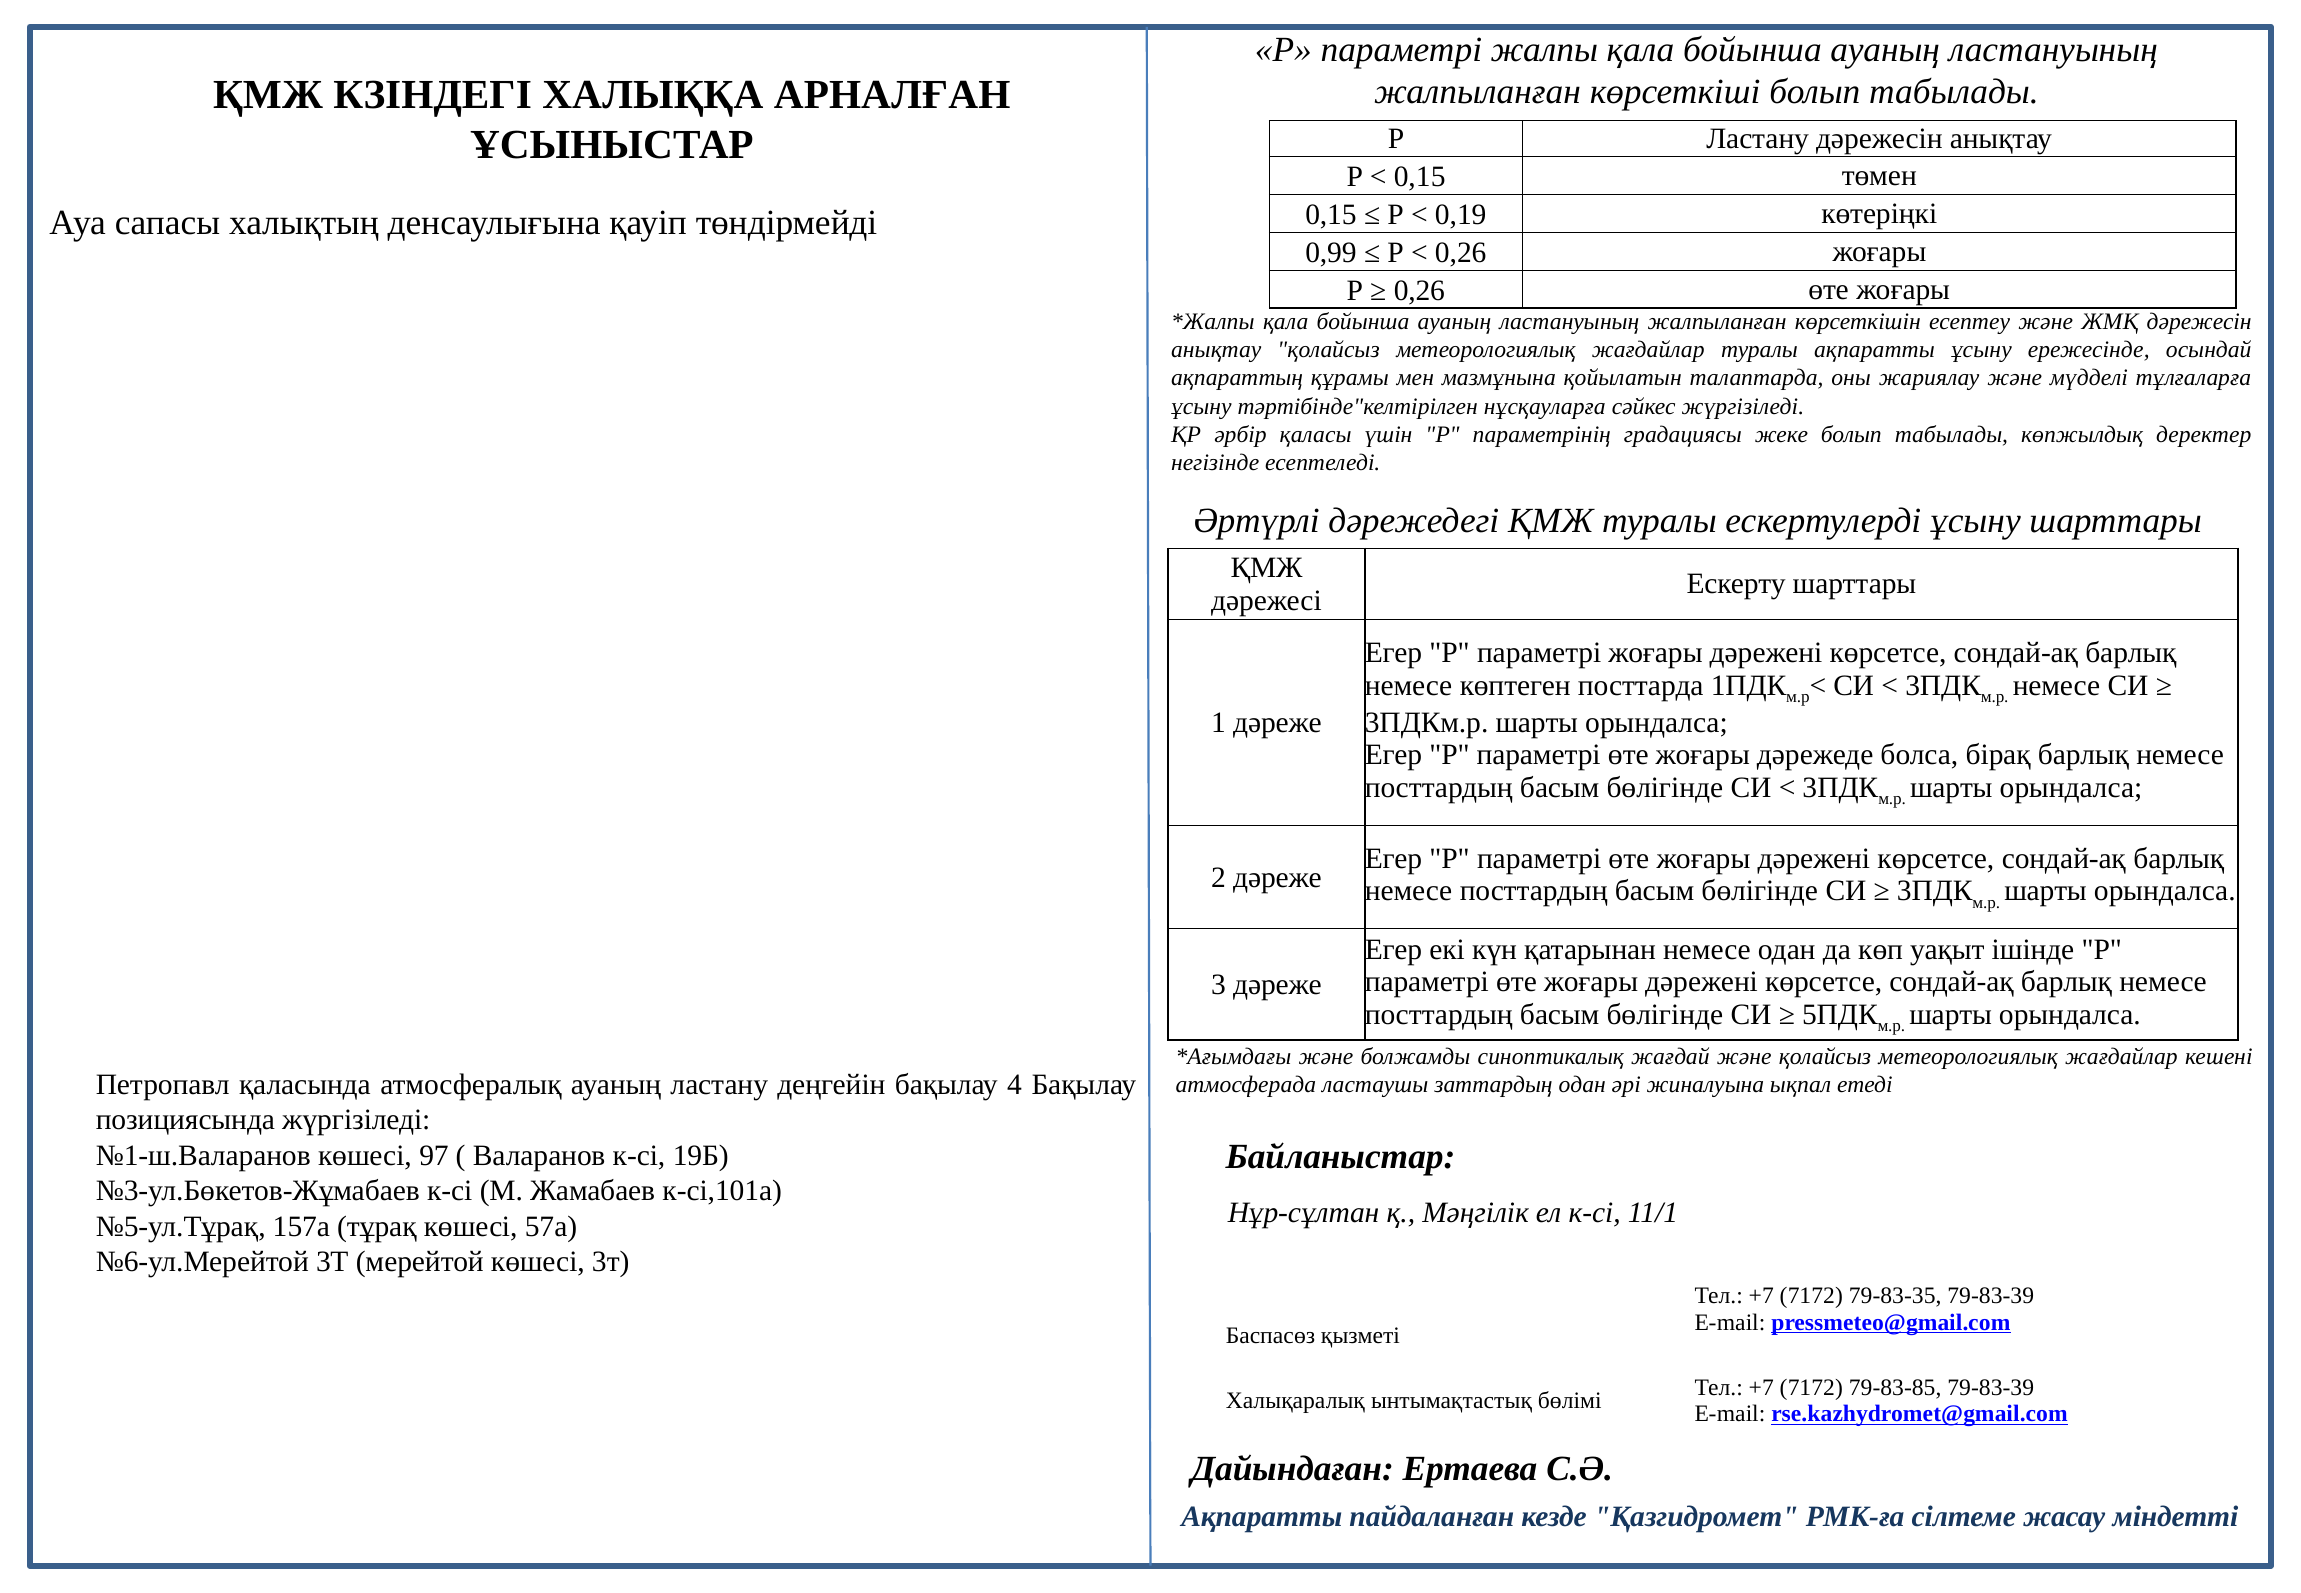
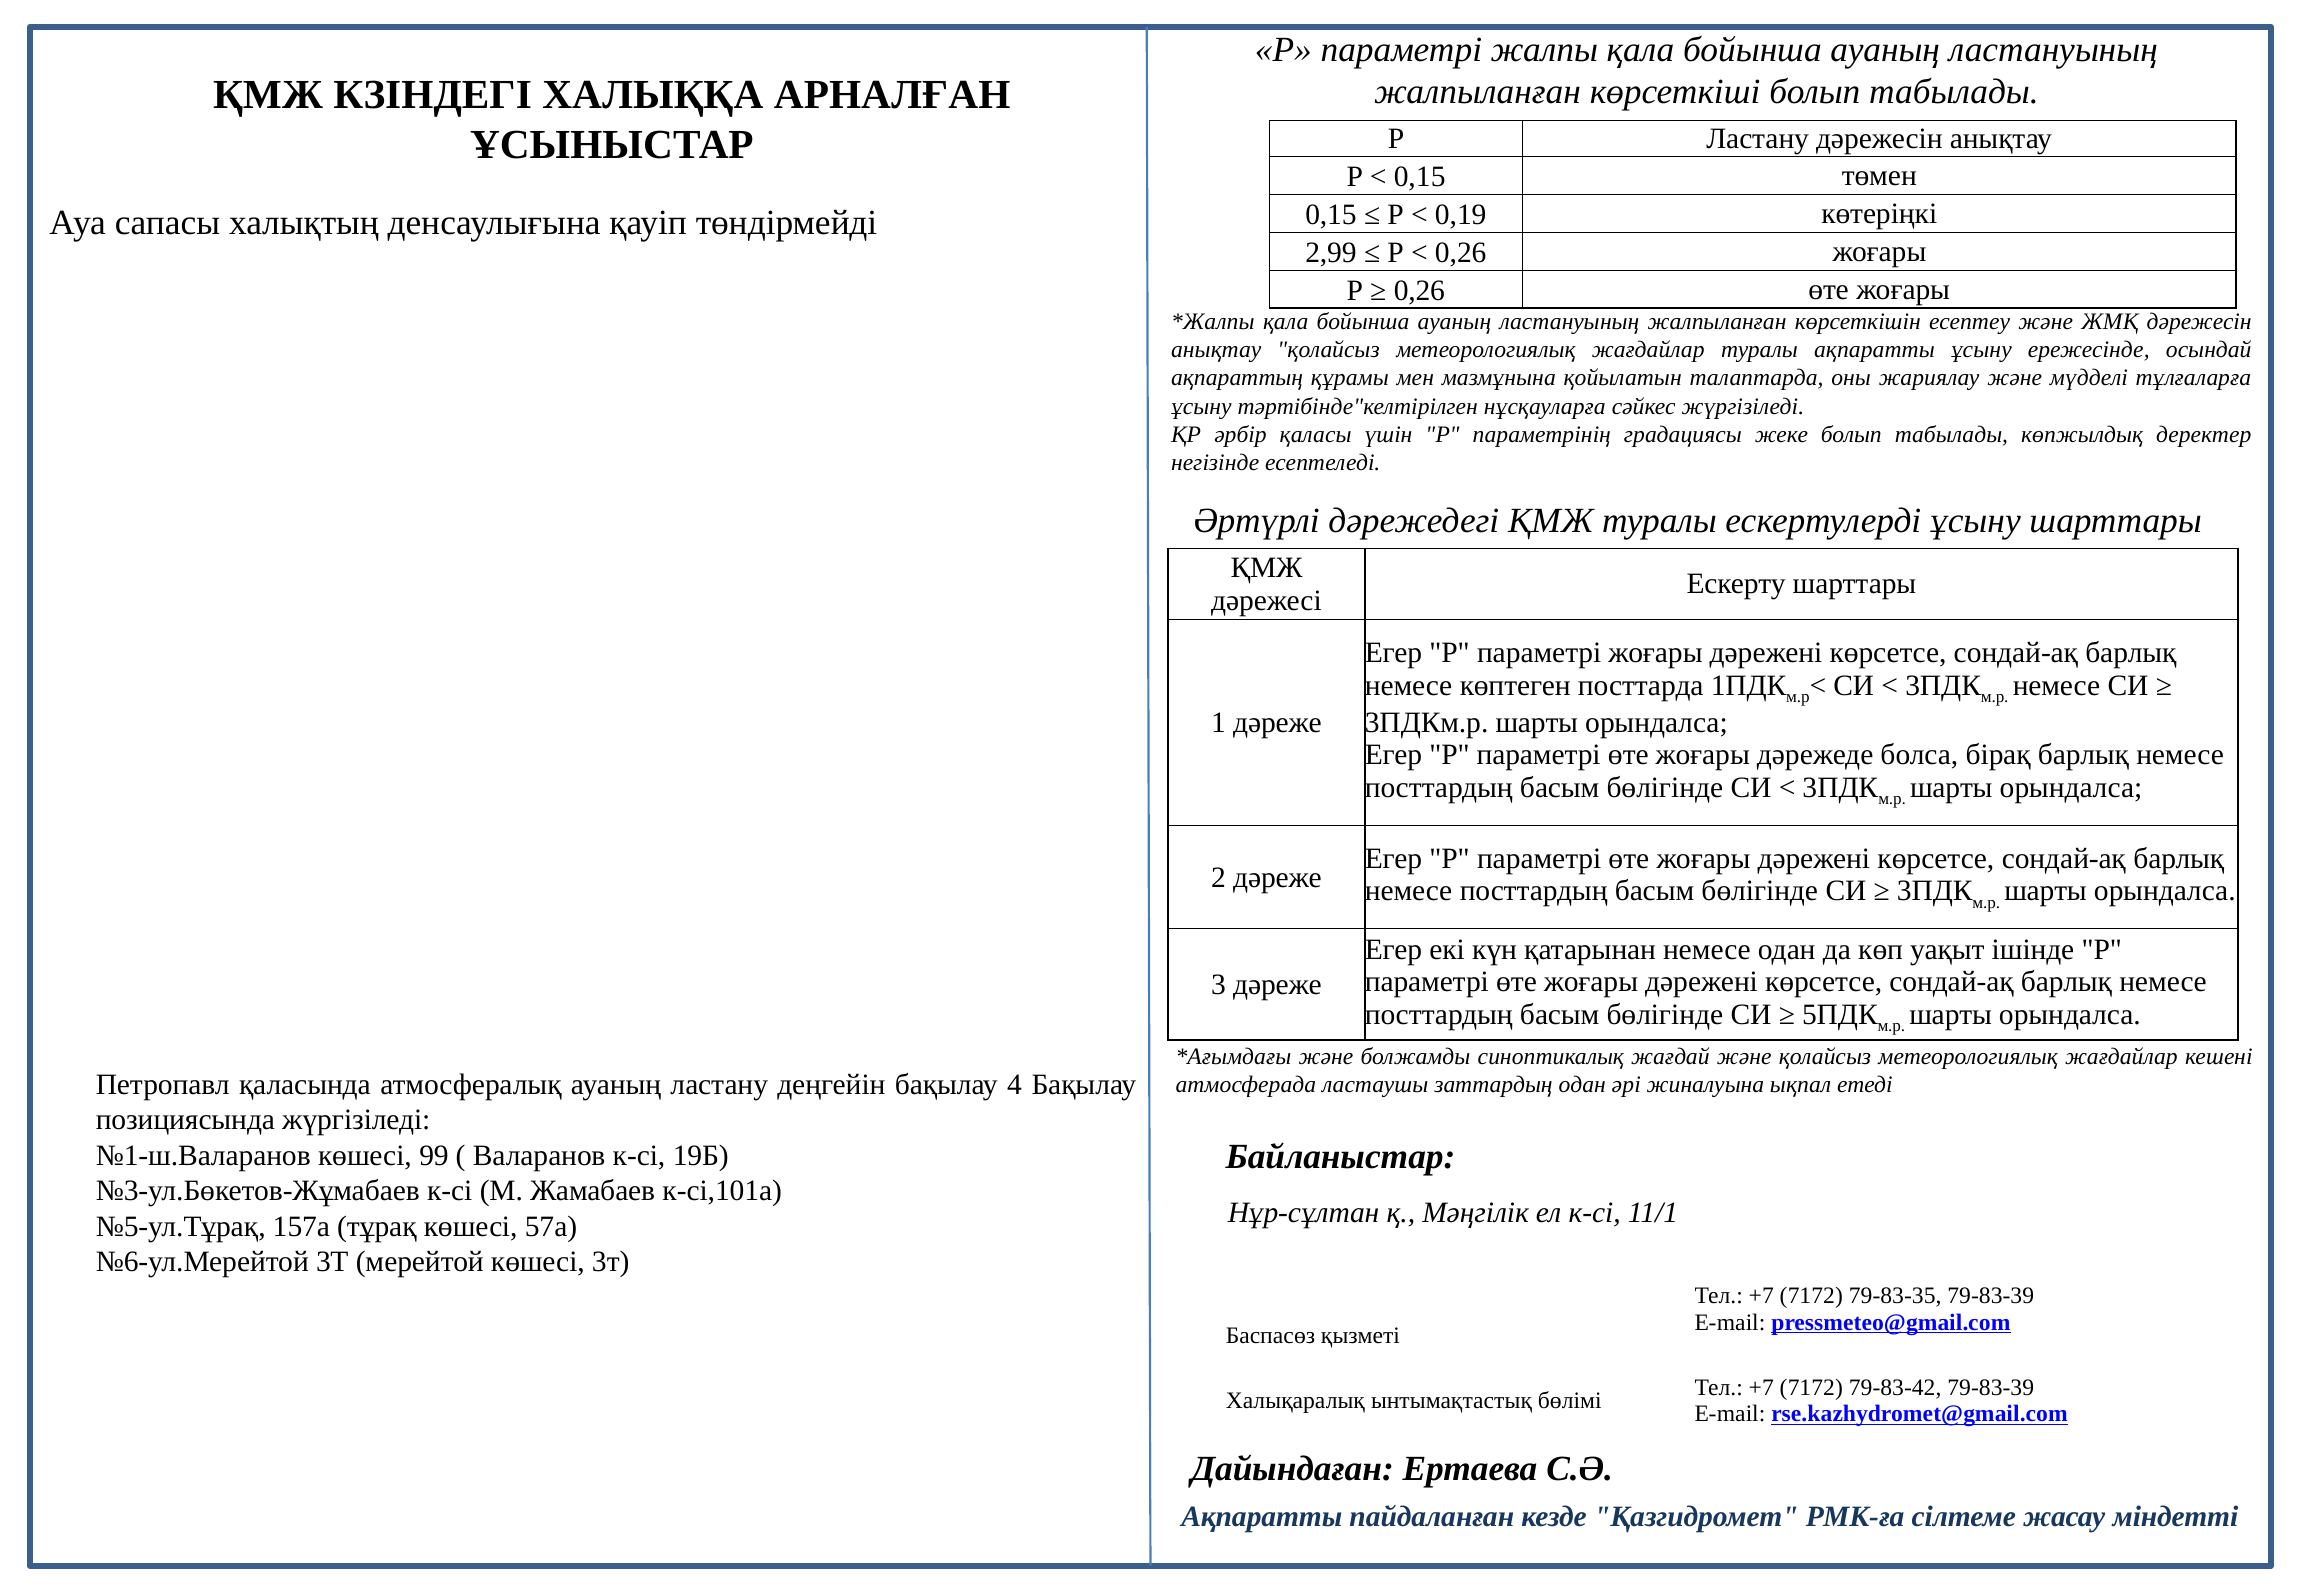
0,99: 0,99 -> 2,99
97: 97 -> 99
79-83-85: 79-83-85 -> 79-83-42
